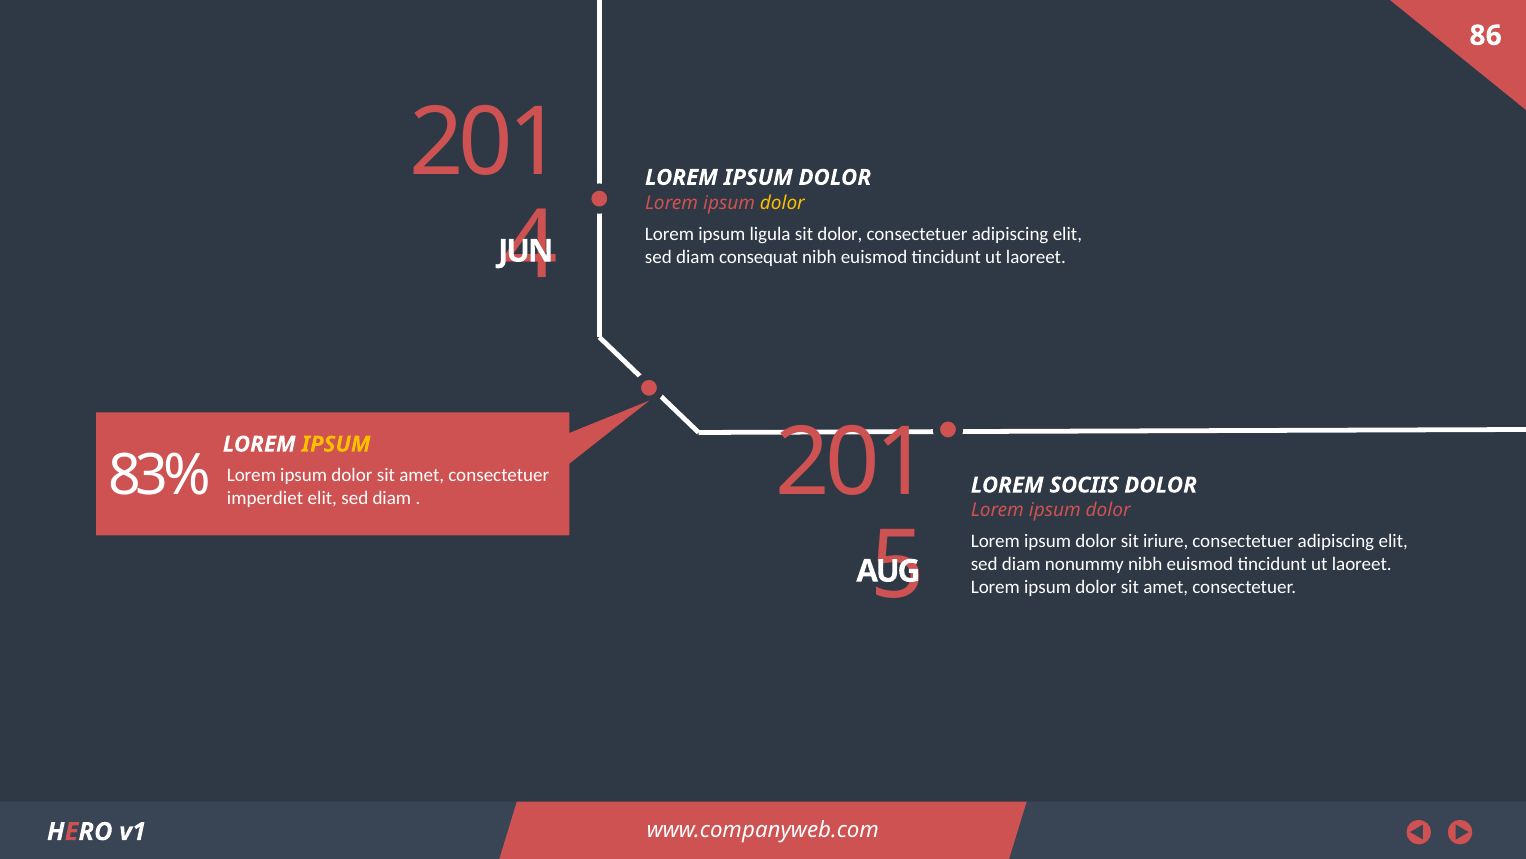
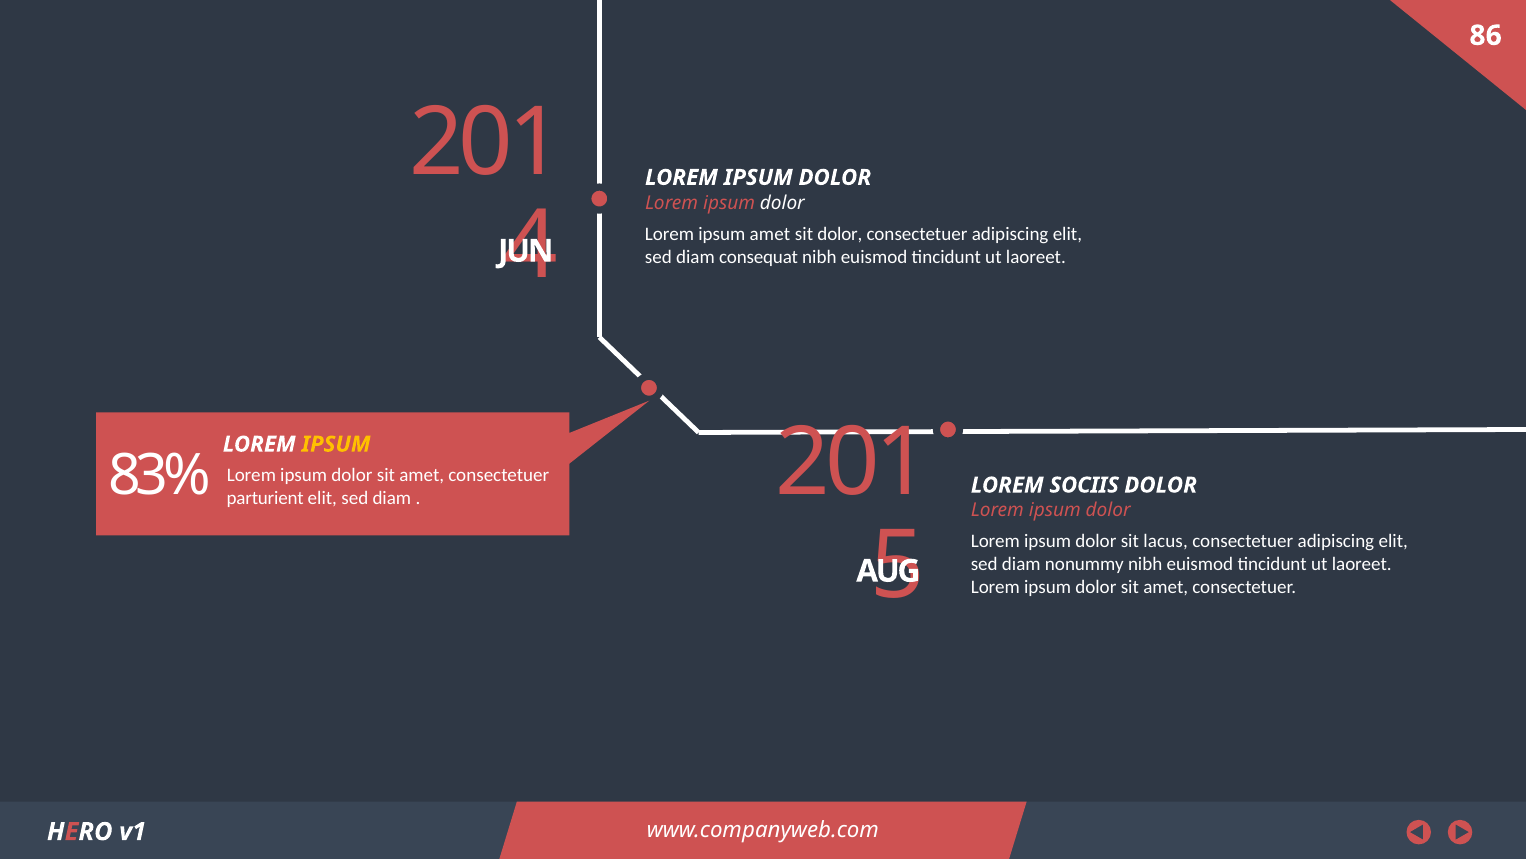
dolor at (782, 203) colour: yellow -> white
ipsum ligula: ligula -> amet
imperdiet: imperdiet -> parturient
iriure: iriure -> lacus
